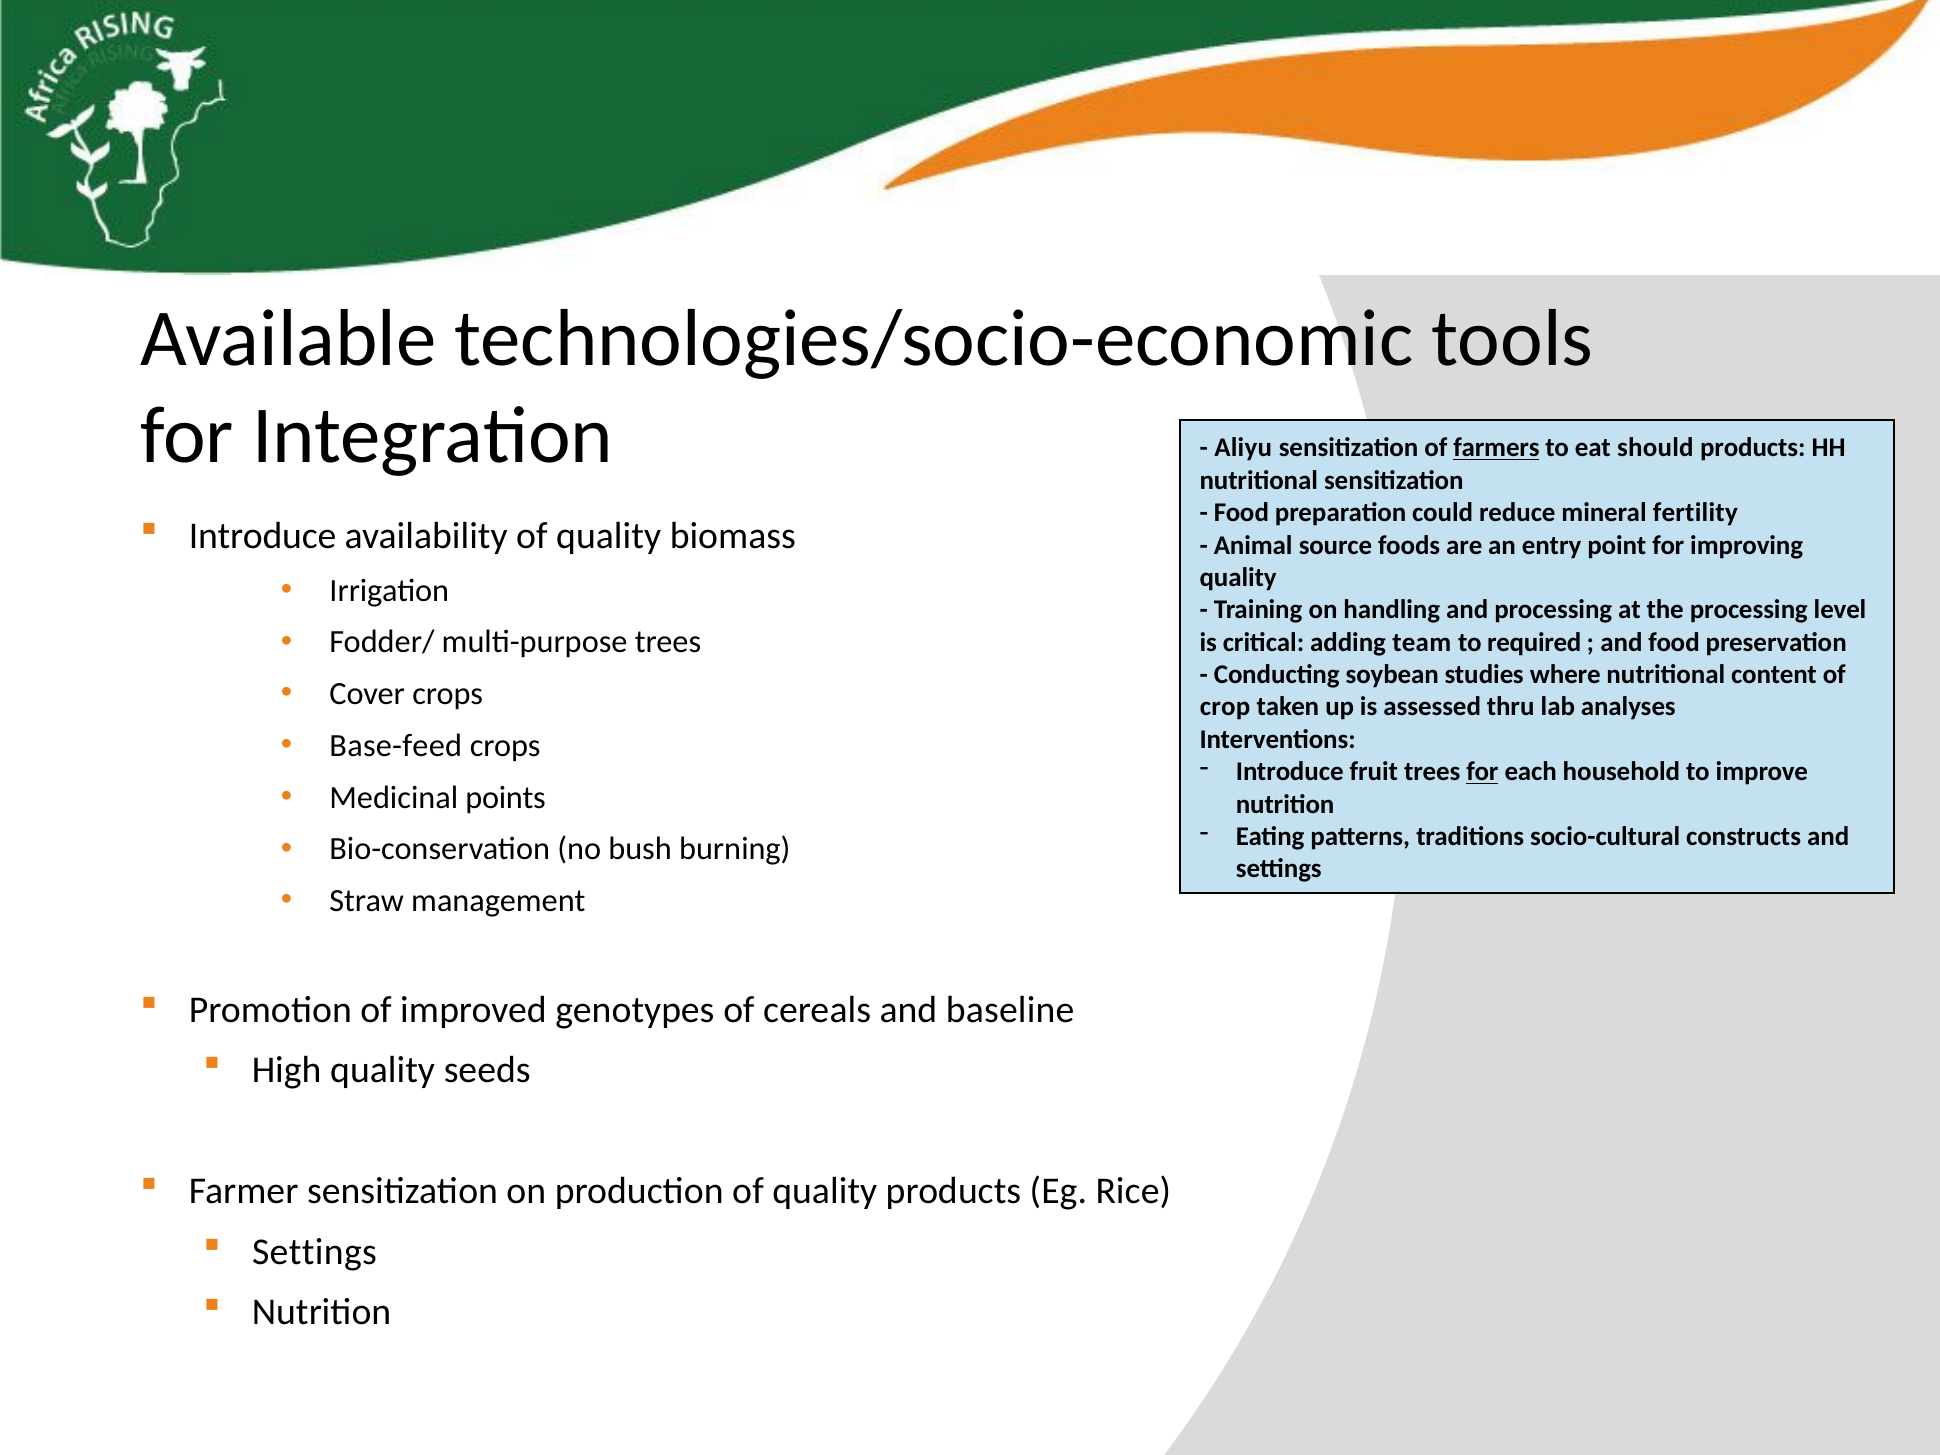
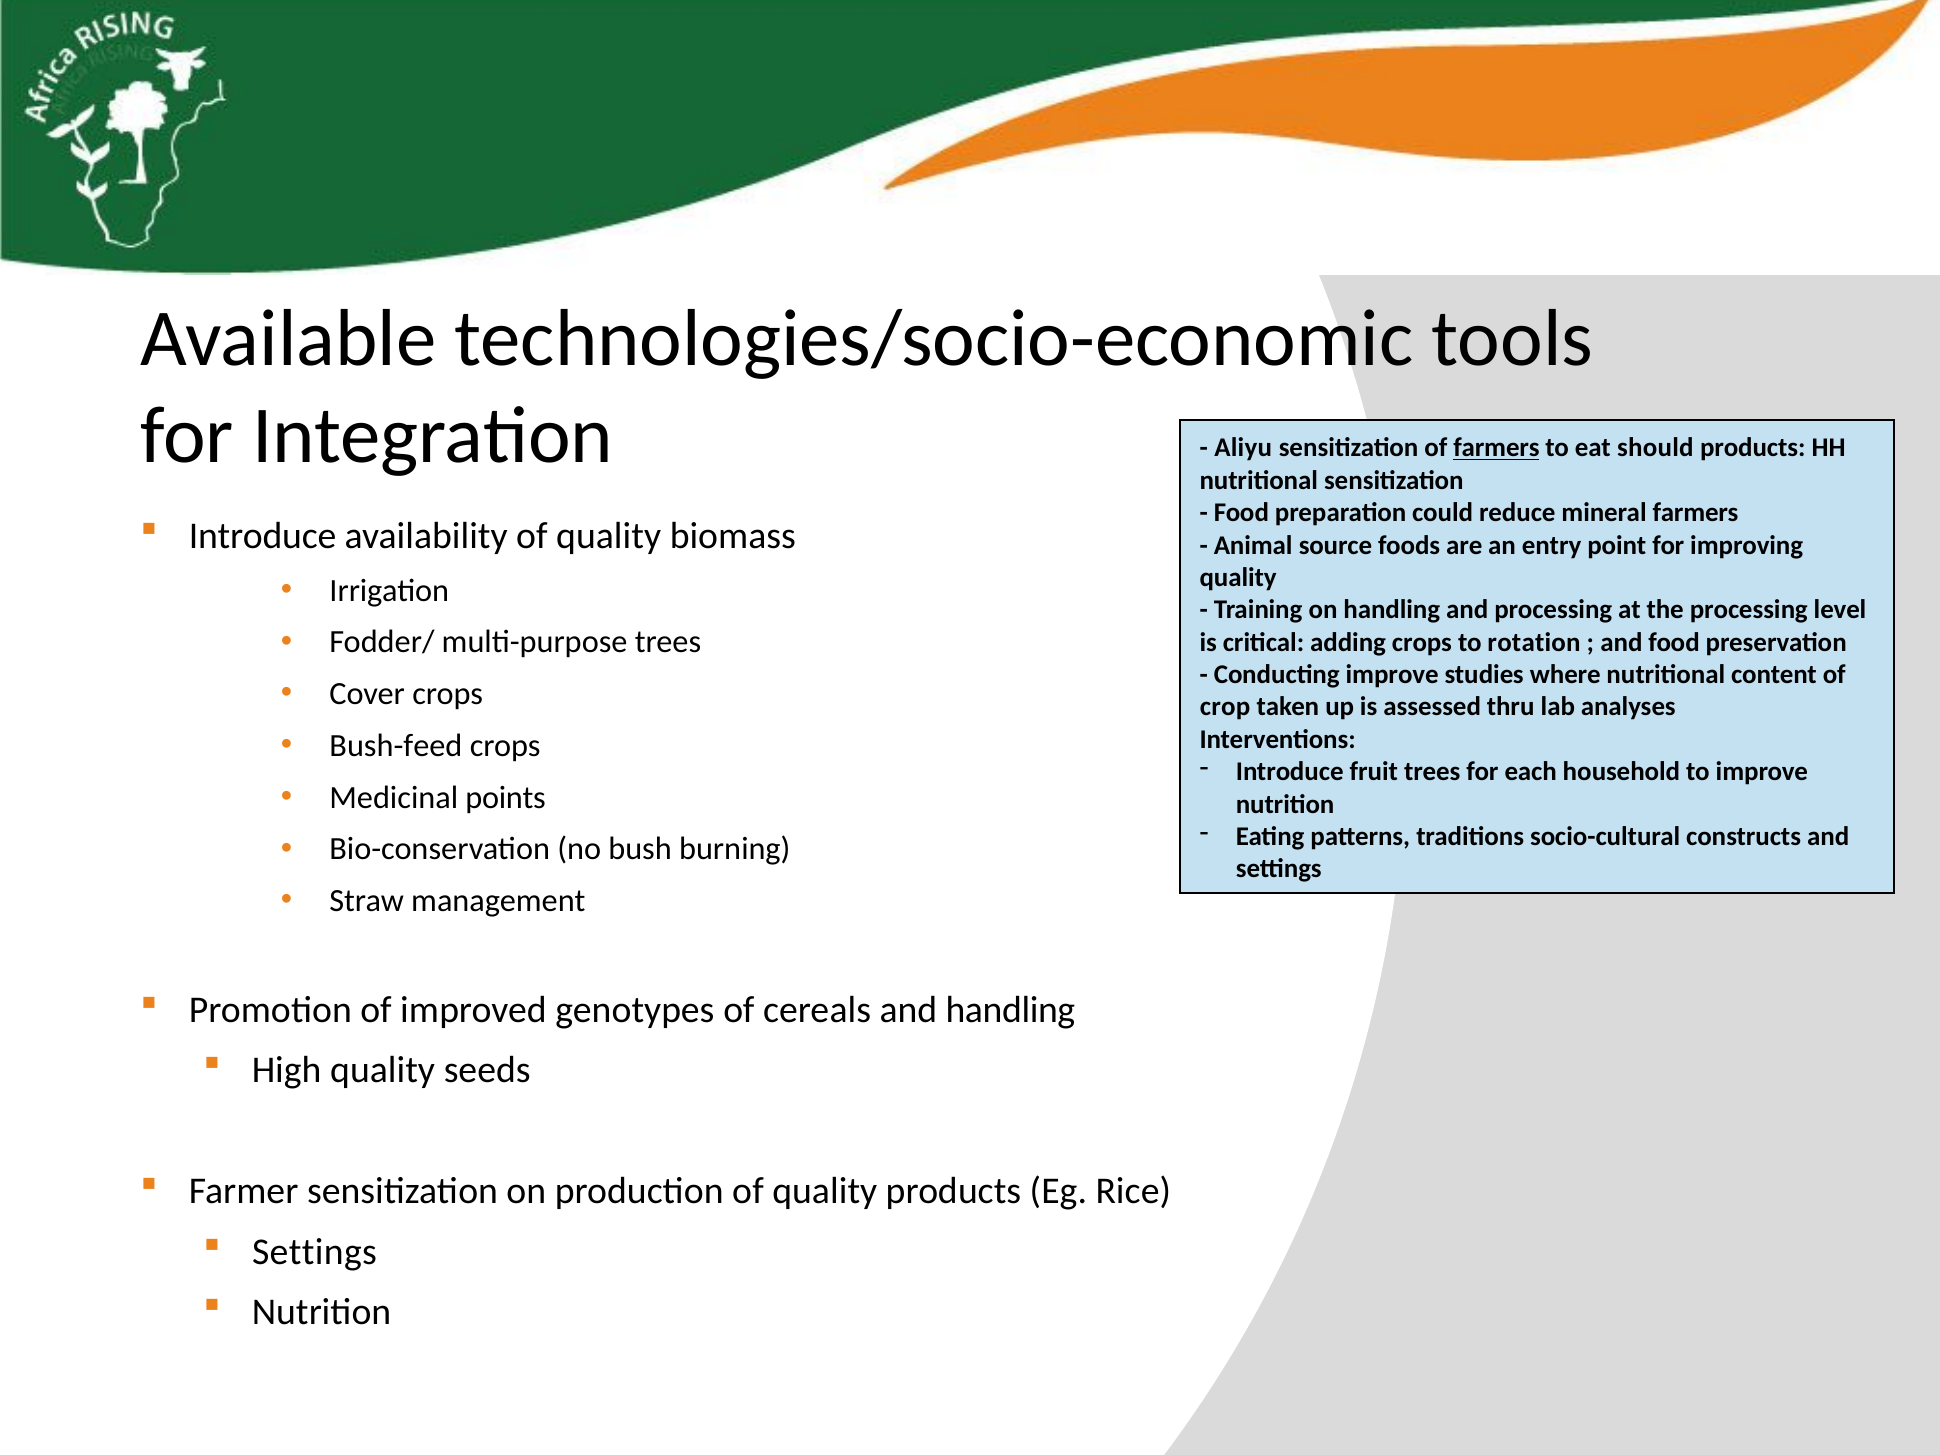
mineral fertility: fertility -> farmers
adding team: team -> crops
required: required -> rotation
Conducting soybean: soybean -> improve
Base-feed: Base-feed -> Bush-feed
for at (1482, 772) underline: present -> none
and baseline: baseline -> handling
